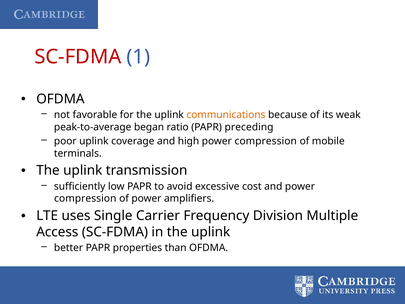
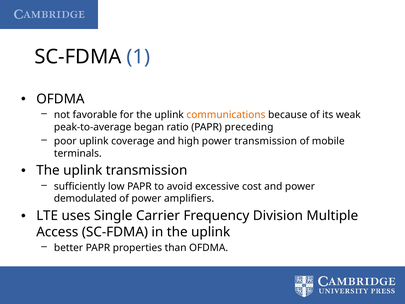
SC-FDMA at (78, 57) colour: red -> black
high power compression: compression -> transmission
compression at (85, 198): compression -> demodulated
